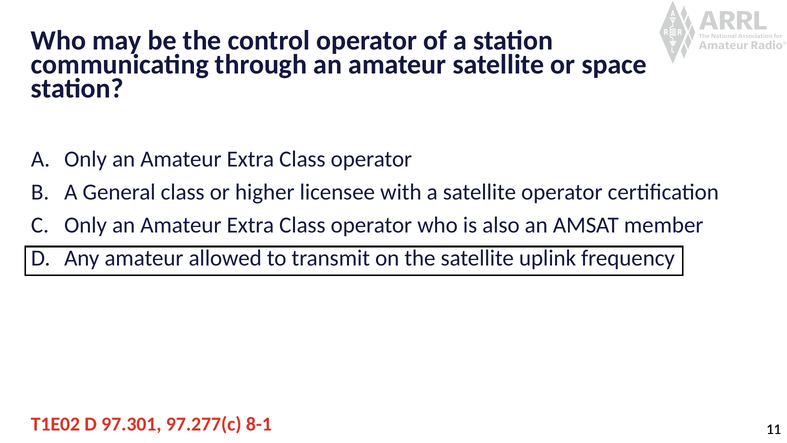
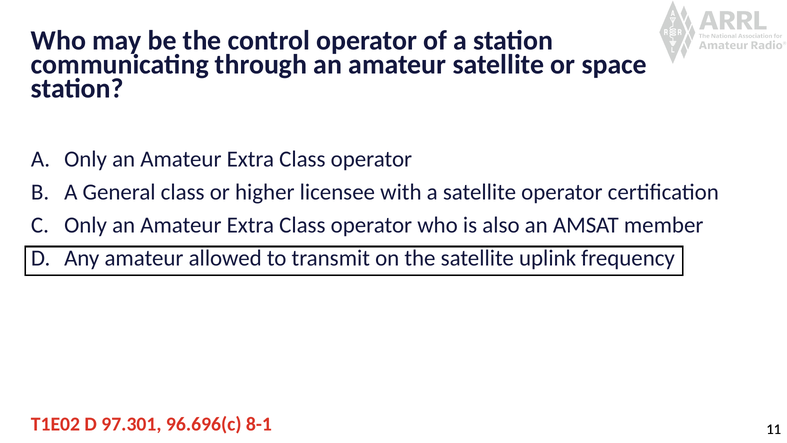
97.277(c: 97.277(c -> 96.696(c
